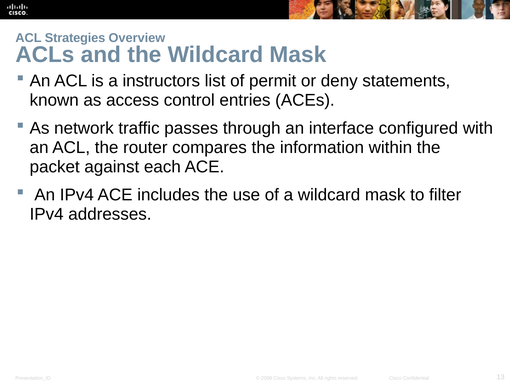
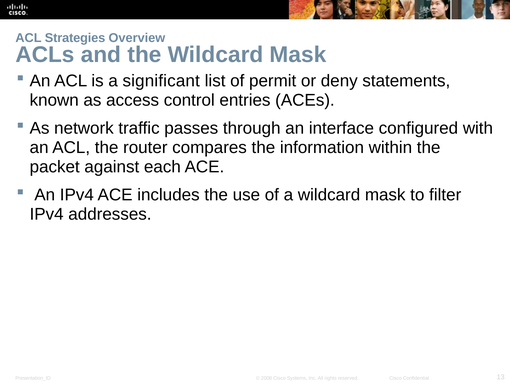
instructors: instructors -> significant
